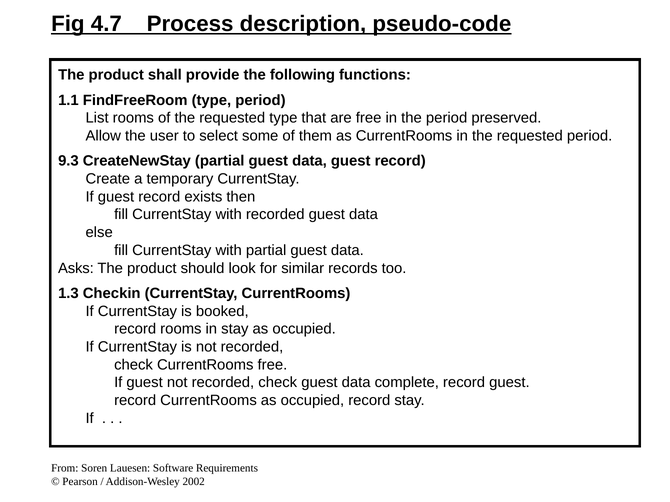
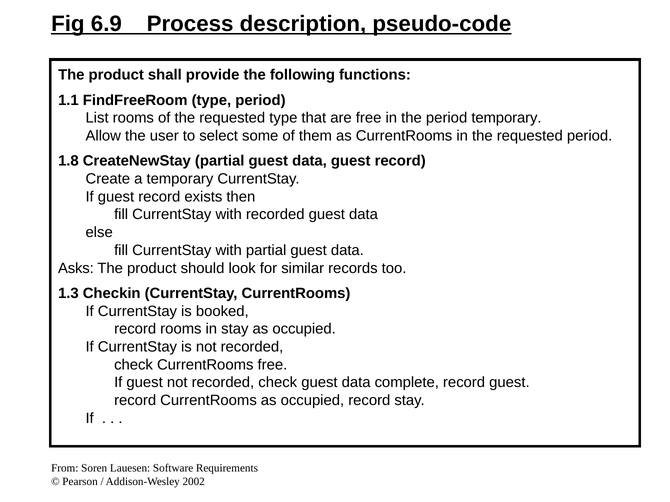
4.7: 4.7 -> 6.9
period preserved: preserved -> temporary
9.3: 9.3 -> 1.8
